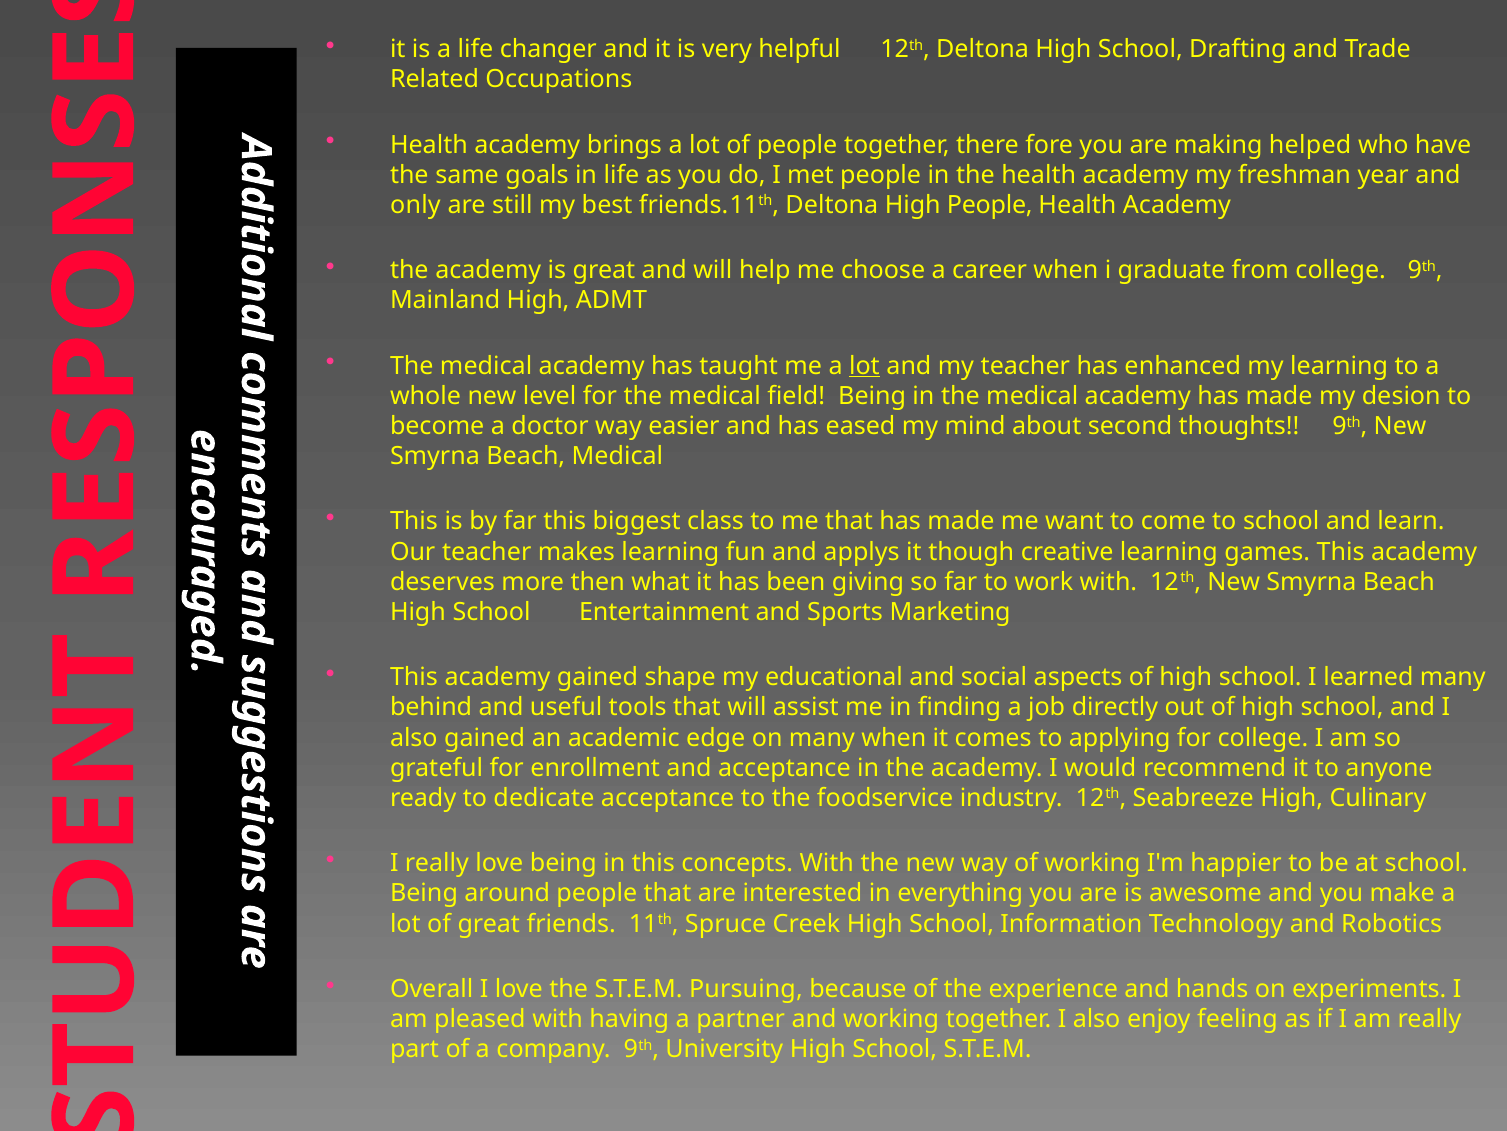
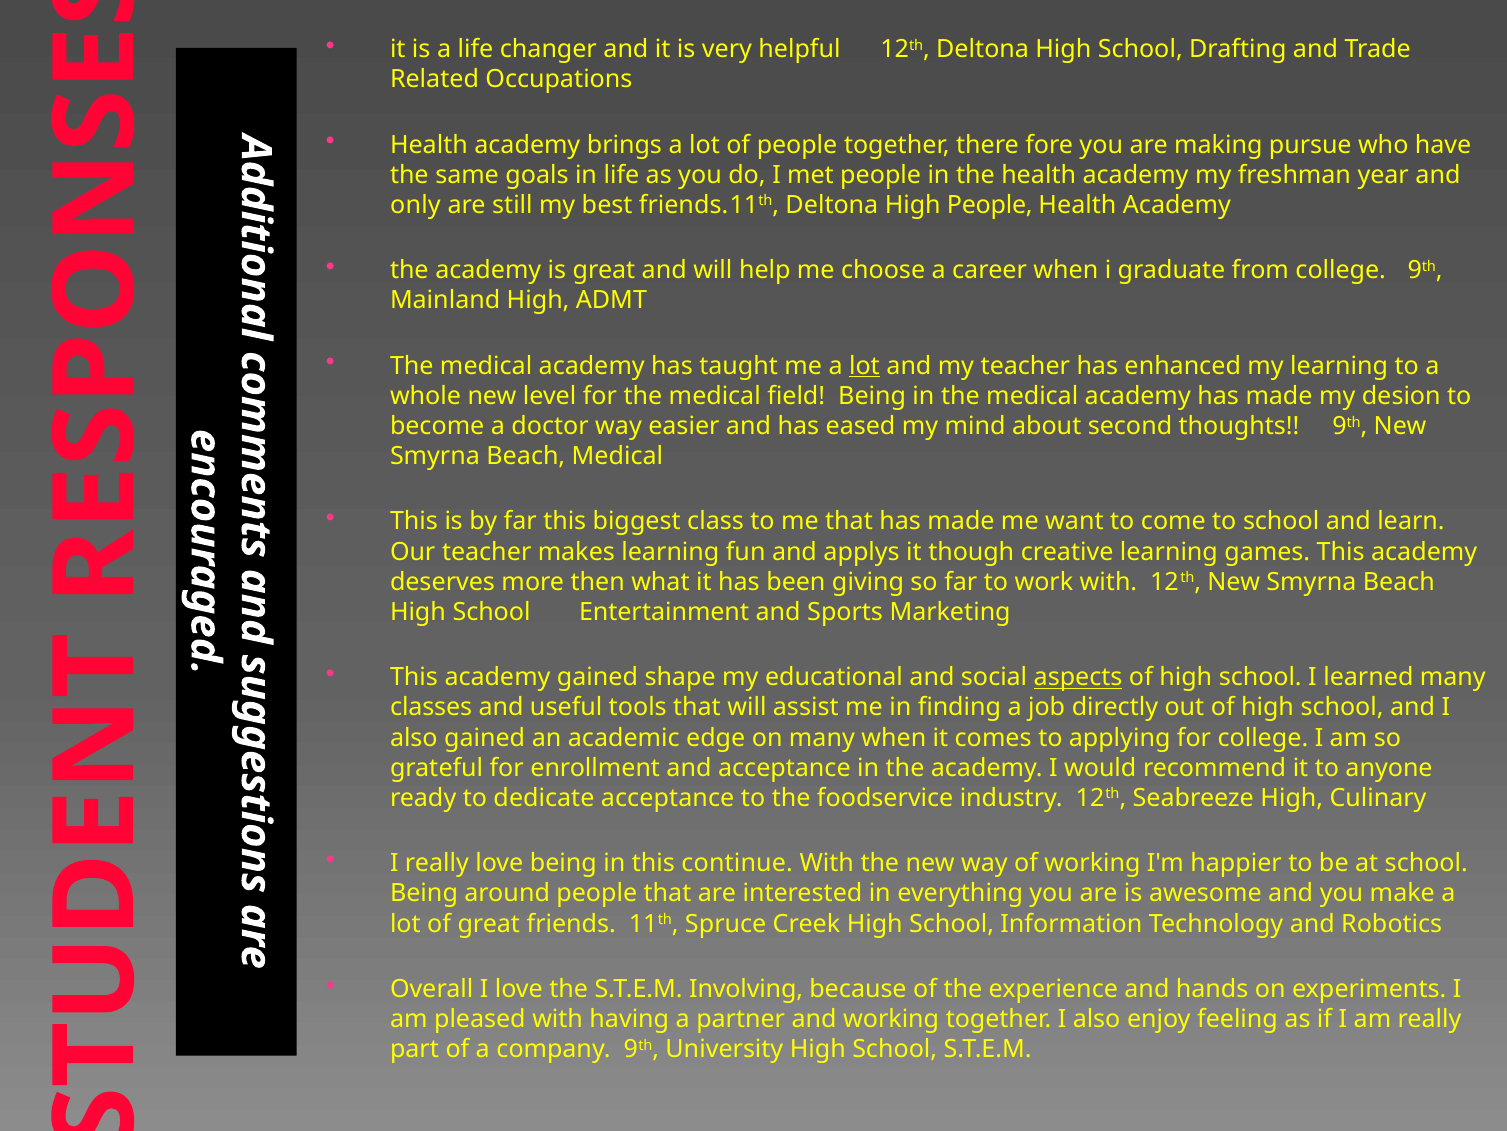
helped: helped -> pursue
aspects underline: none -> present
behind: behind -> classes
concepts: concepts -> continue
Pursuing: Pursuing -> Involving
